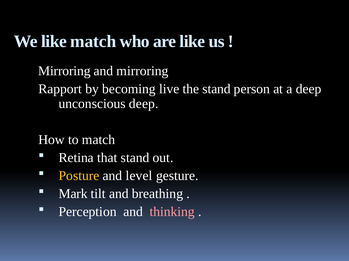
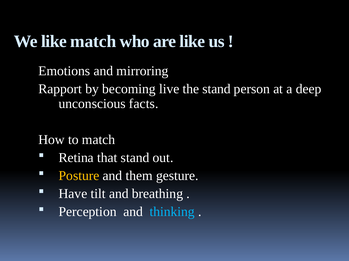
Mirroring at (64, 71): Mirroring -> Emotions
unconscious deep: deep -> facts
level: level -> them
Mark: Mark -> Have
thinking colour: pink -> light blue
